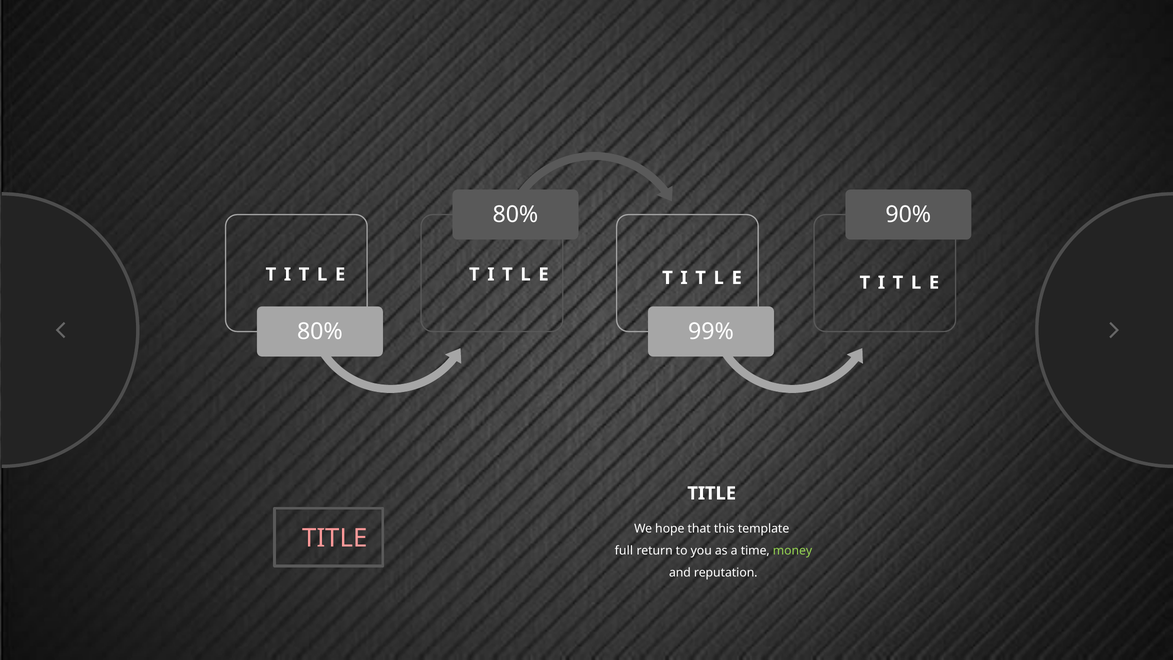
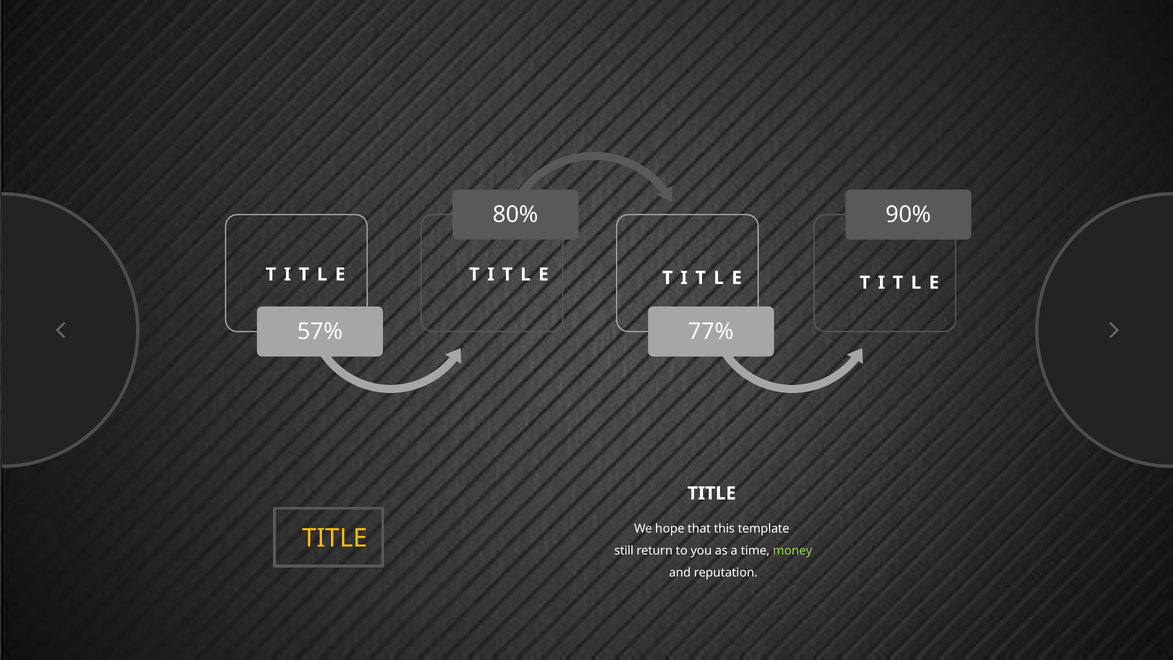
80% at (320, 331): 80% -> 57%
99%: 99% -> 77%
TITLE at (335, 538) colour: pink -> yellow
full: full -> still
